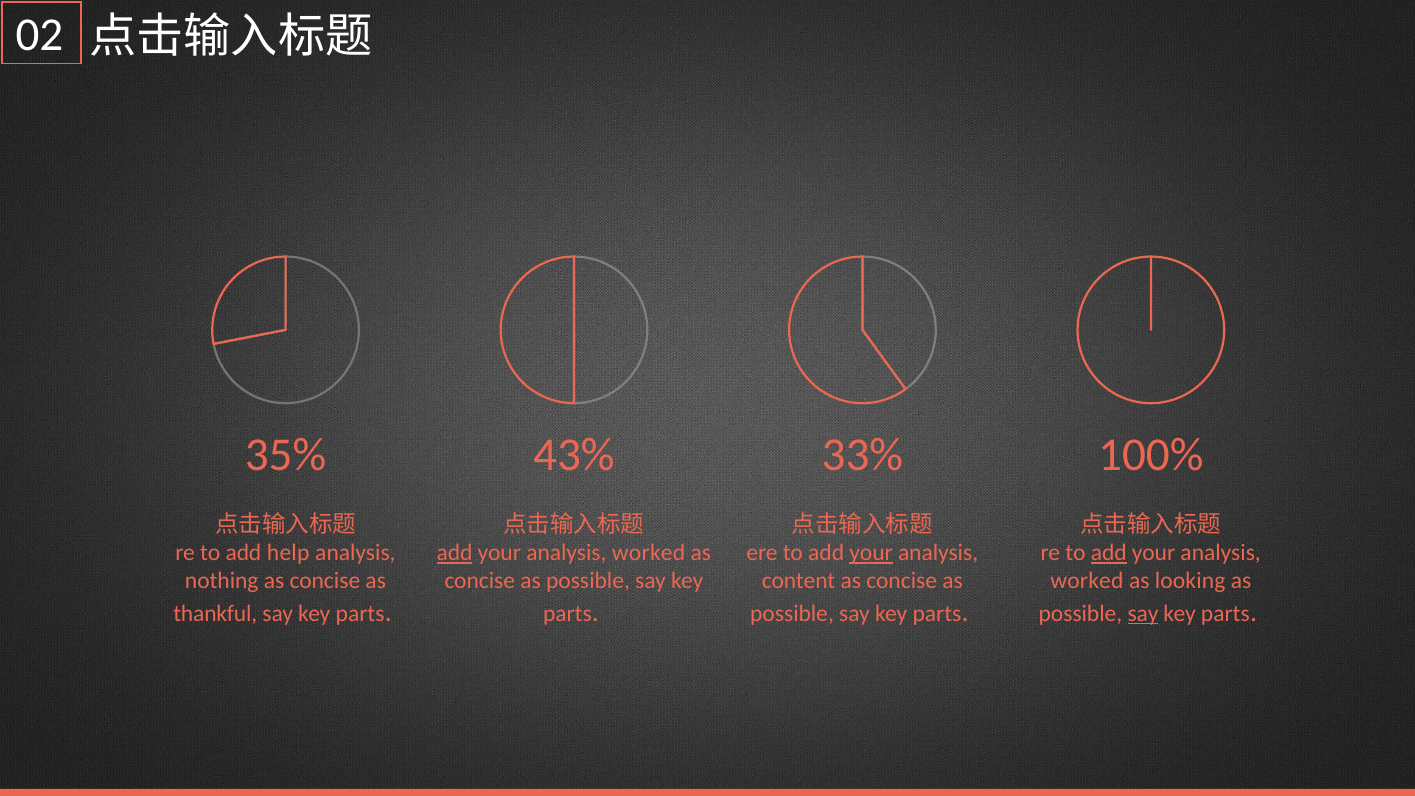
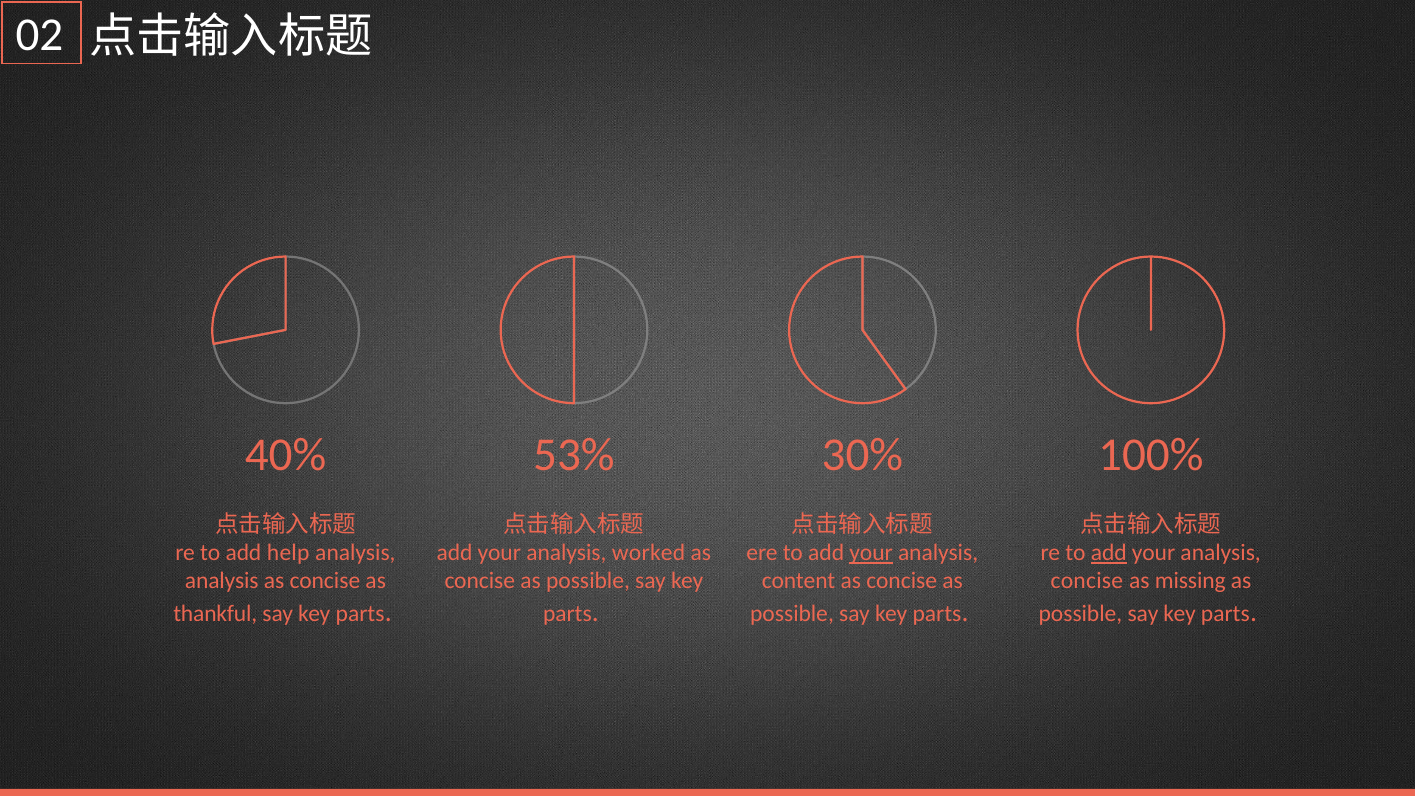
35%: 35% -> 40%
43%: 43% -> 53%
33%: 33% -> 30%
add at (454, 553) underline: present -> none
nothing at (222, 581): nothing -> analysis
worked at (1087, 581): worked -> concise
looking: looking -> missing
say at (1143, 613) underline: present -> none
